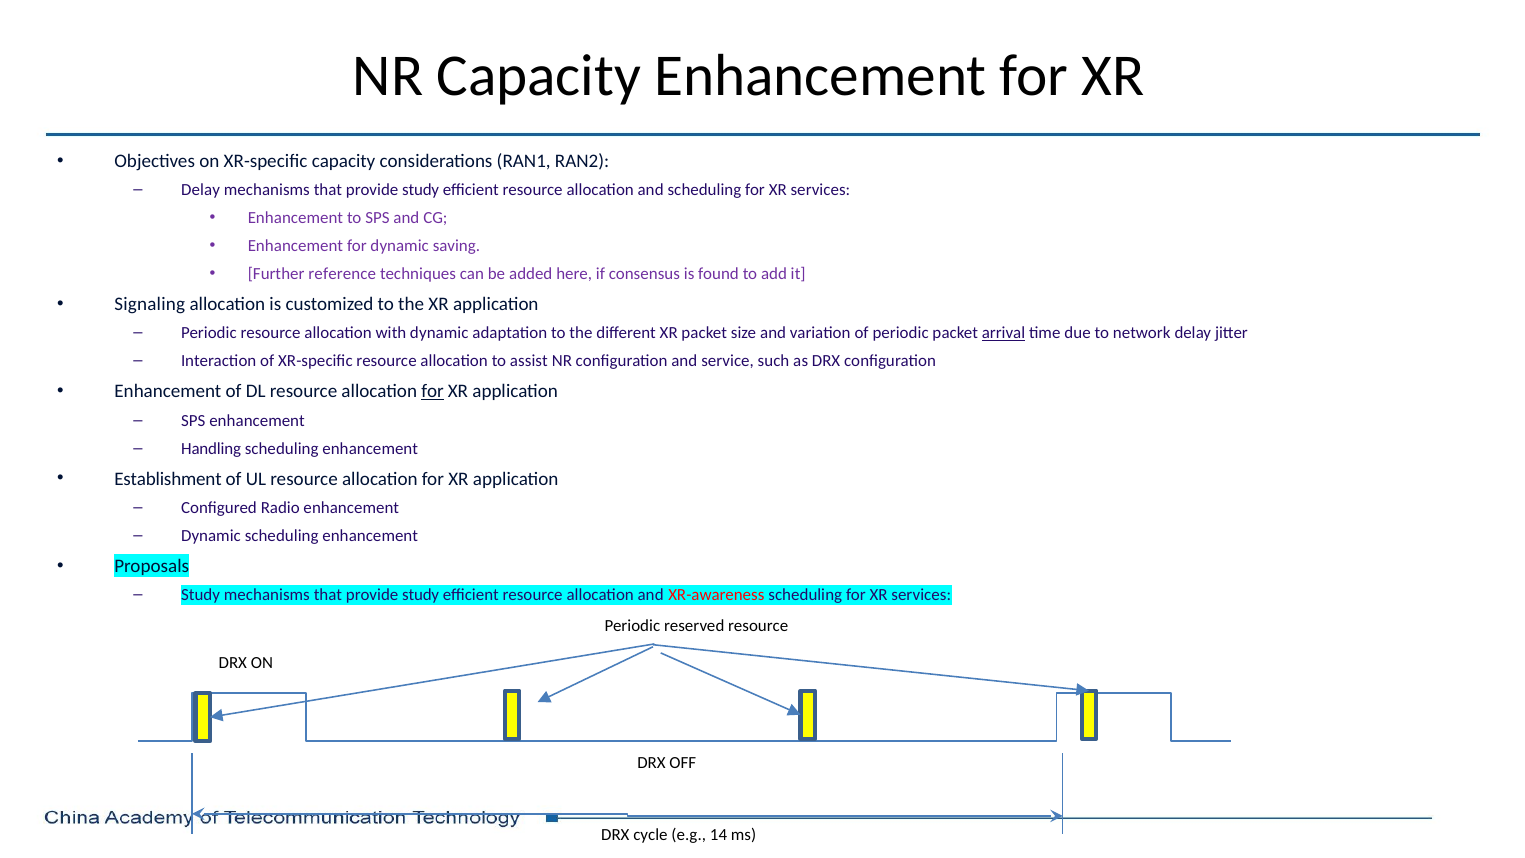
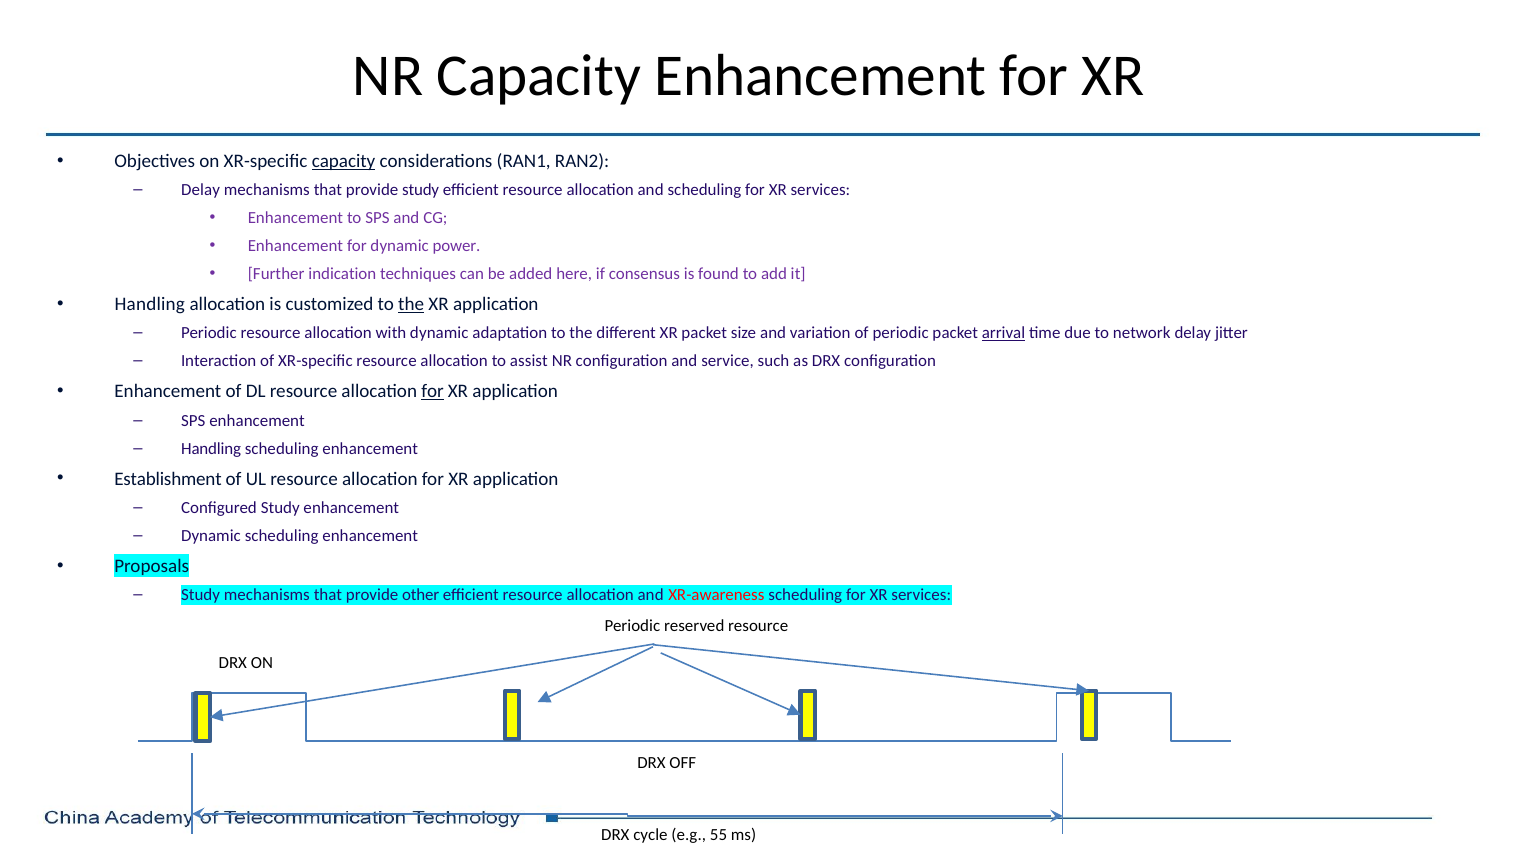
capacity at (344, 161) underline: none -> present
saving: saving -> power
reference: reference -> indication
Signaling at (150, 304): Signaling -> Handling
the at (411, 304) underline: none -> present
Configured Radio: Radio -> Study
study at (421, 595): study -> other
14: 14 -> 55
